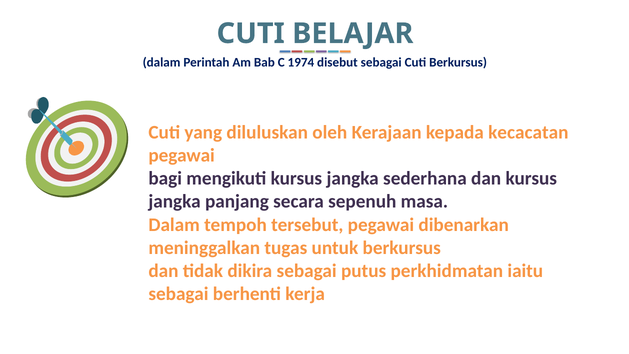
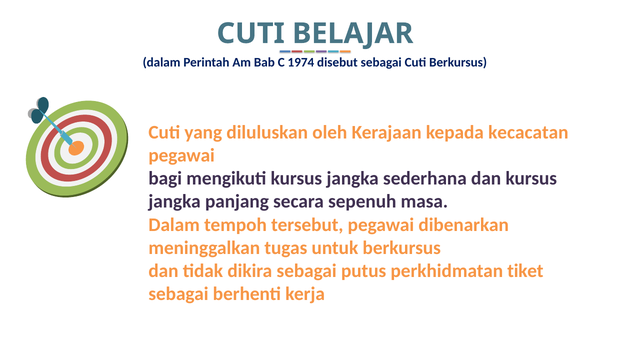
iaitu: iaitu -> tiket
